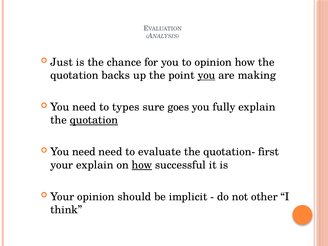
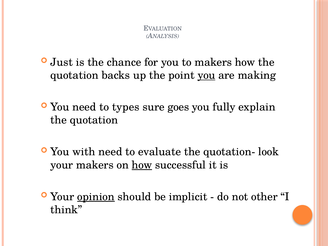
to opinion: opinion -> makers
quotation at (94, 120) underline: present -> none
need at (84, 152): need -> with
first: first -> look
your explain: explain -> makers
opinion at (96, 197) underline: none -> present
